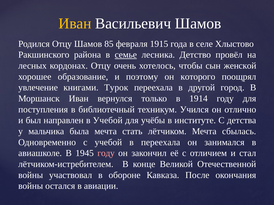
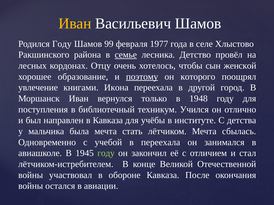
Родился Отцу: Отцу -> Году
85: 85 -> 99
1915: 1915 -> 1977
поэтому underline: none -> present
Турок: Турок -> Икона
1914: 1914 -> 1948
в Учебой: Учебой -> Кавказа
году at (106, 154) colour: pink -> light green
